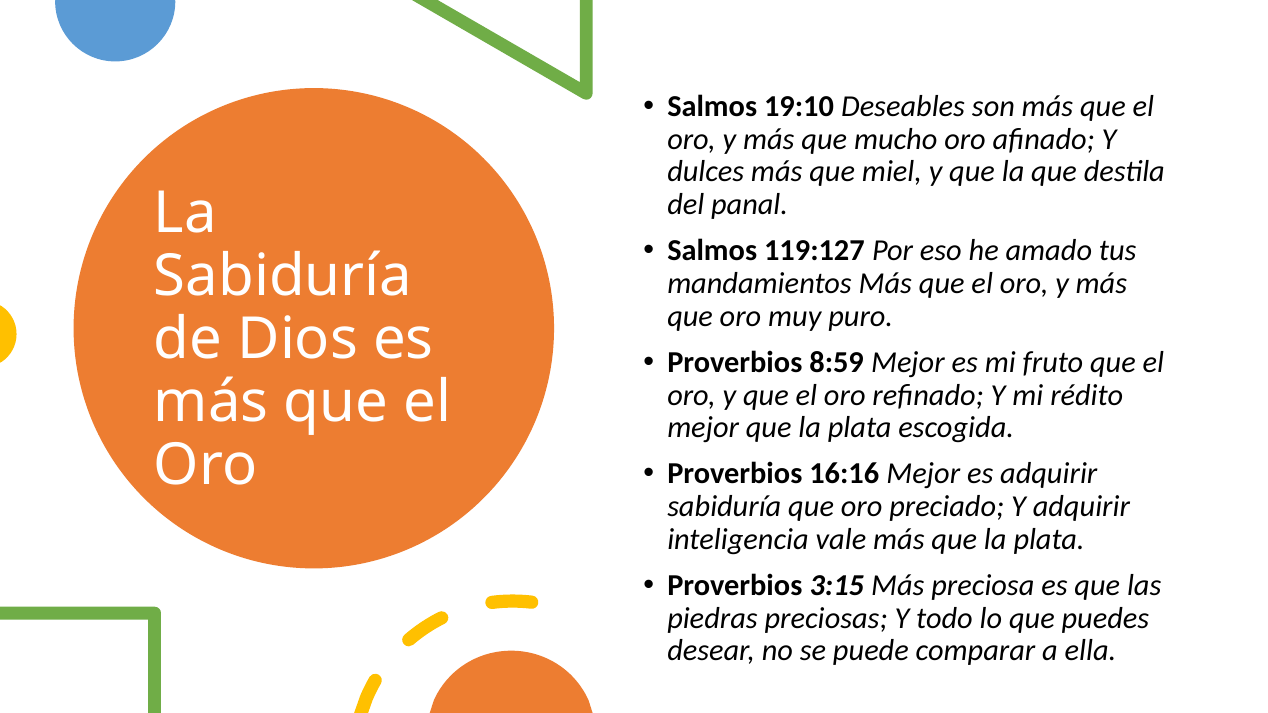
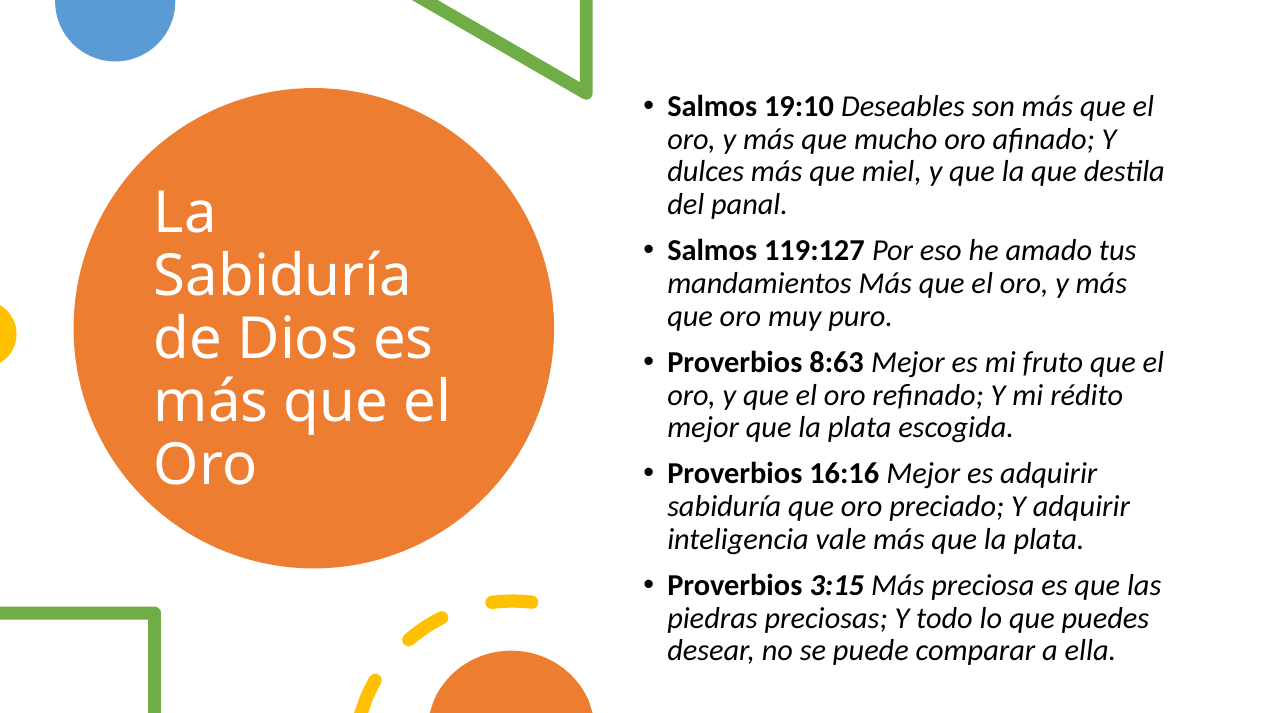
8:59: 8:59 -> 8:63
